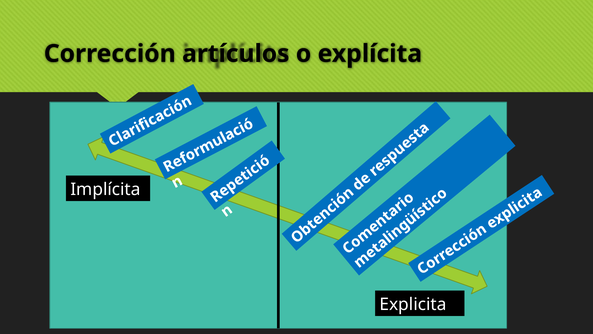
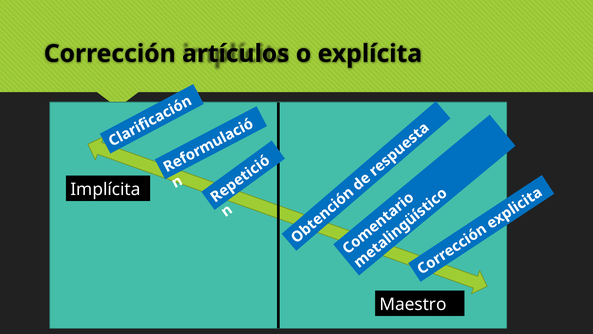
Explicita: Explicita -> Maestro
